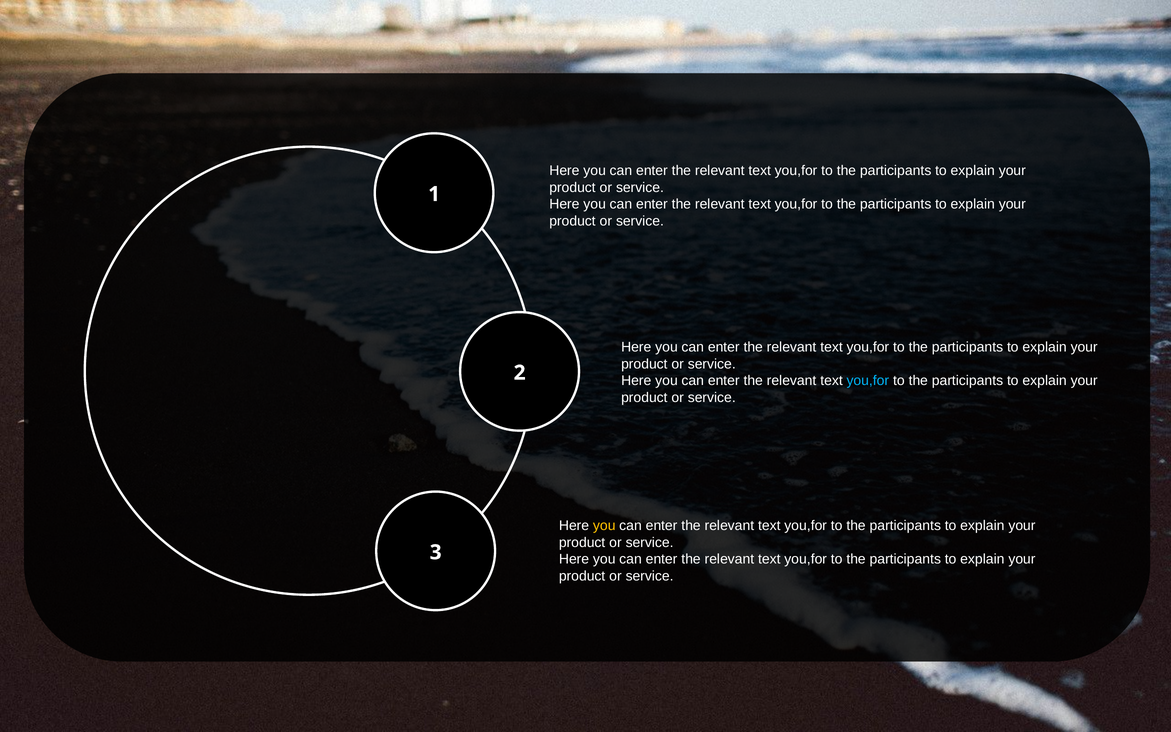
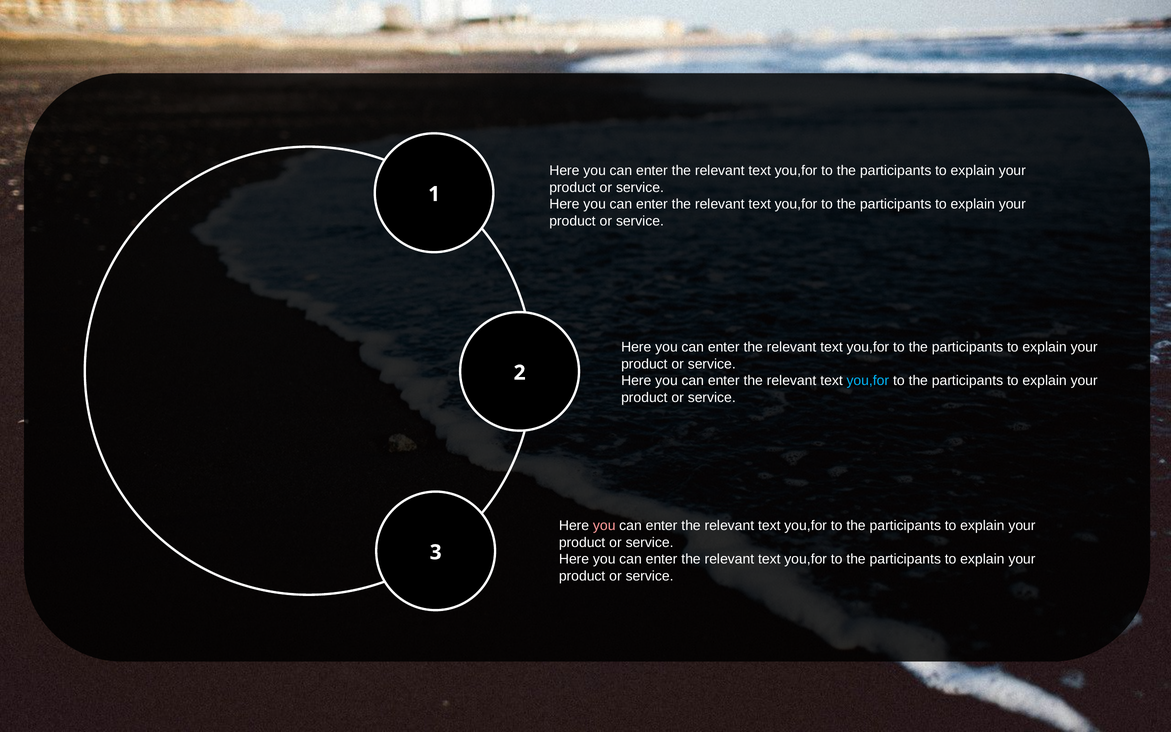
you at (604, 526) colour: yellow -> pink
